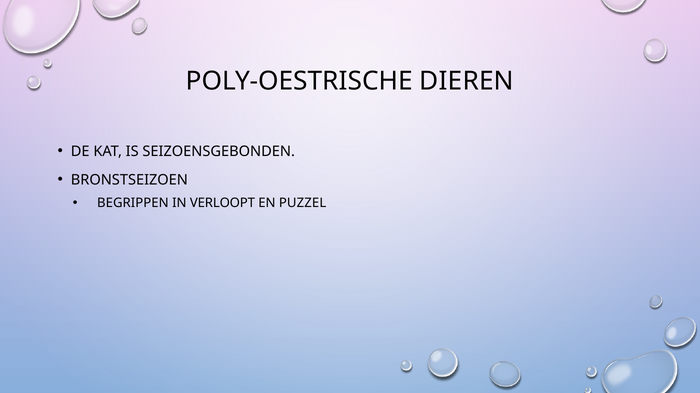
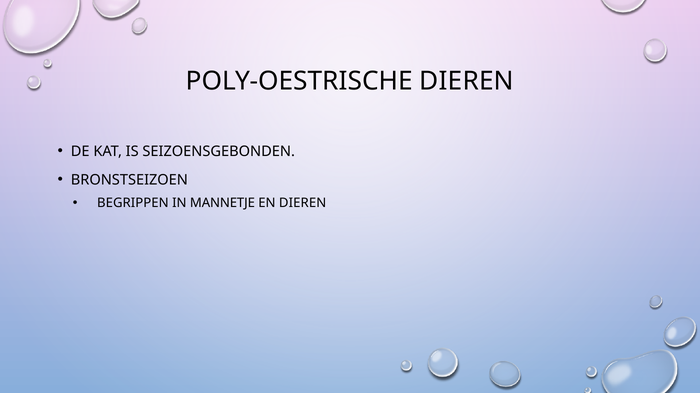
VERLOOPT: VERLOOPT -> MANNETJE
EN PUZZEL: PUZZEL -> DIEREN
